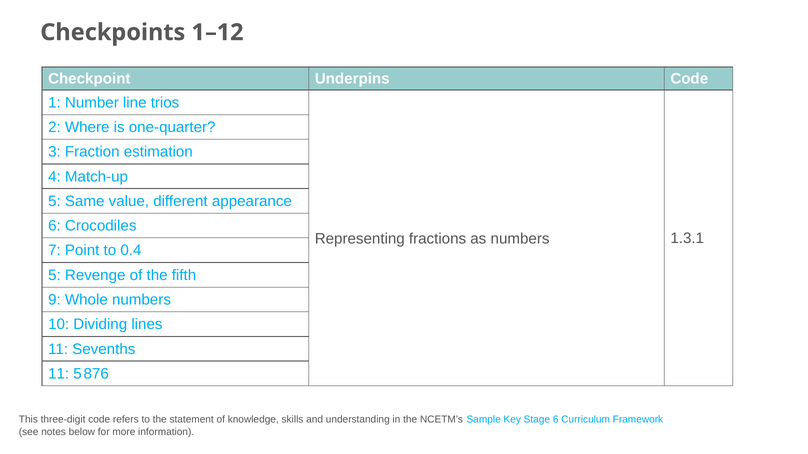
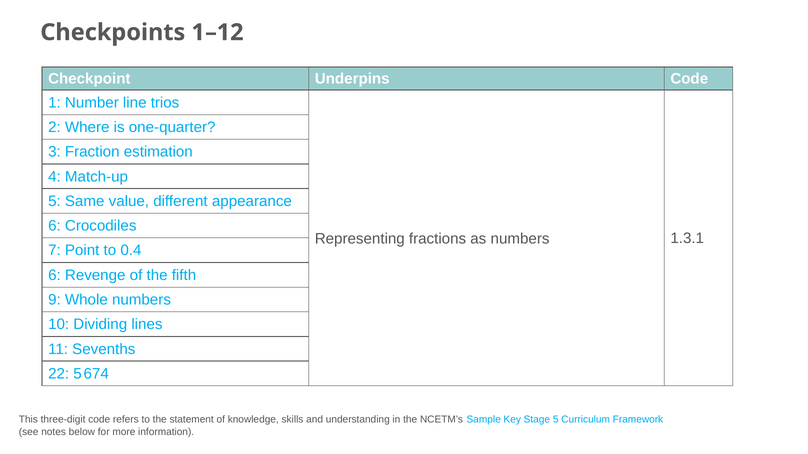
5 at (54, 275): 5 -> 6
11 at (59, 374): 11 -> 22
876: 876 -> 674
Stage 6: 6 -> 5
